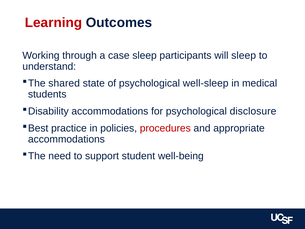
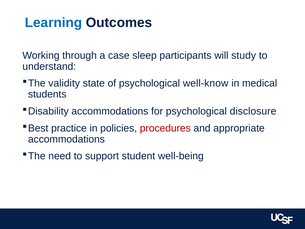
Learning colour: red -> blue
will sleep: sleep -> study
shared: shared -> validity
well-sleep: well-sleep -> well-know
